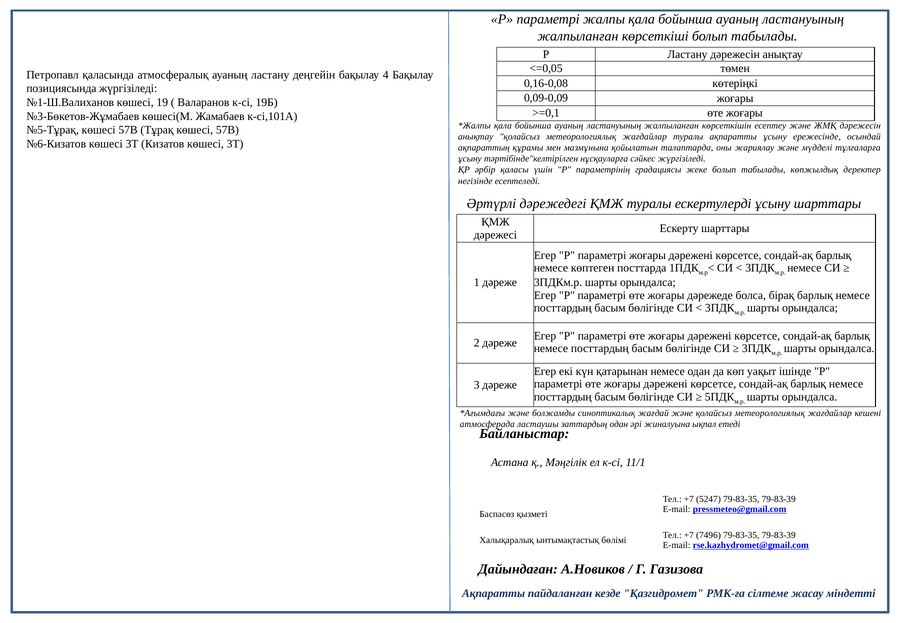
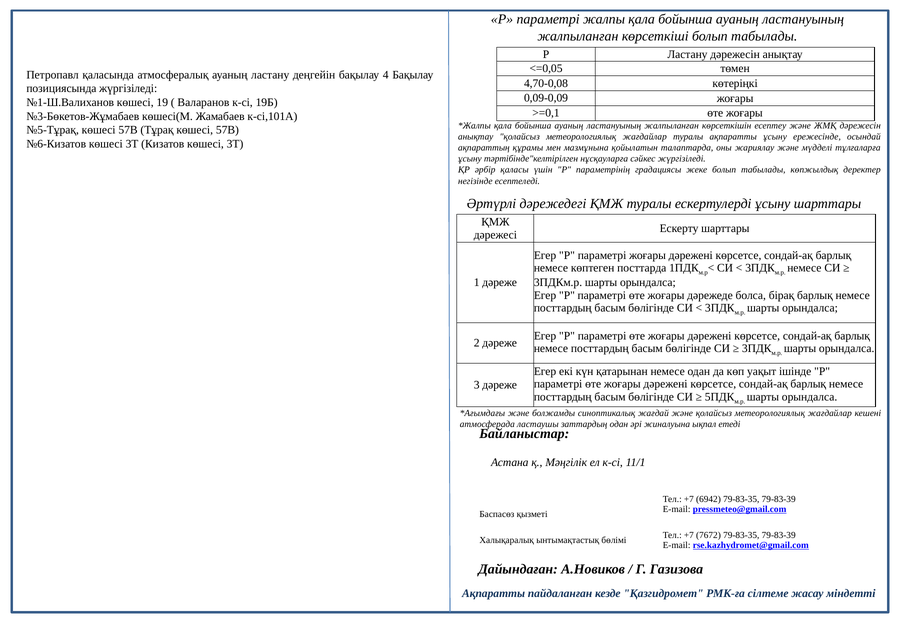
0,16-0,08: 0,16-0,08 -> 4,70-0,08
5247: 5247 -> 6942
7496: 7496 -> 7672
